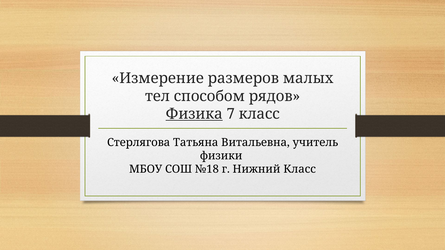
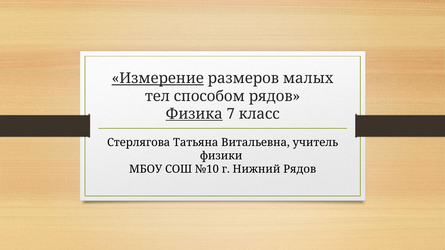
Измерение underline: none -> present
№18: №18 -> №10
Нижний Класс: Класс -> Рядов
